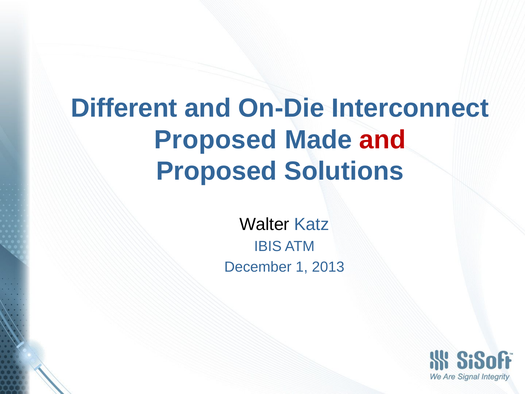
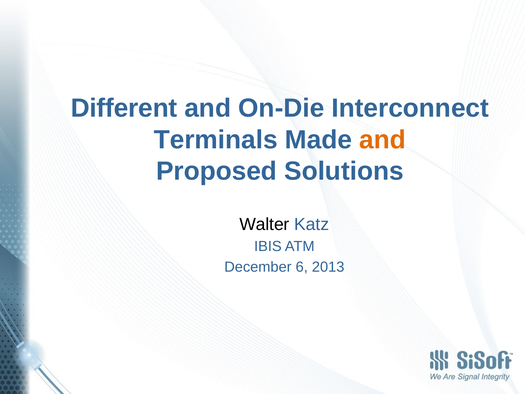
Proposed at (216, 140): Proposed -> Terminals
and at (383, 140) colour: red -> orange
1: 1 -> 6
